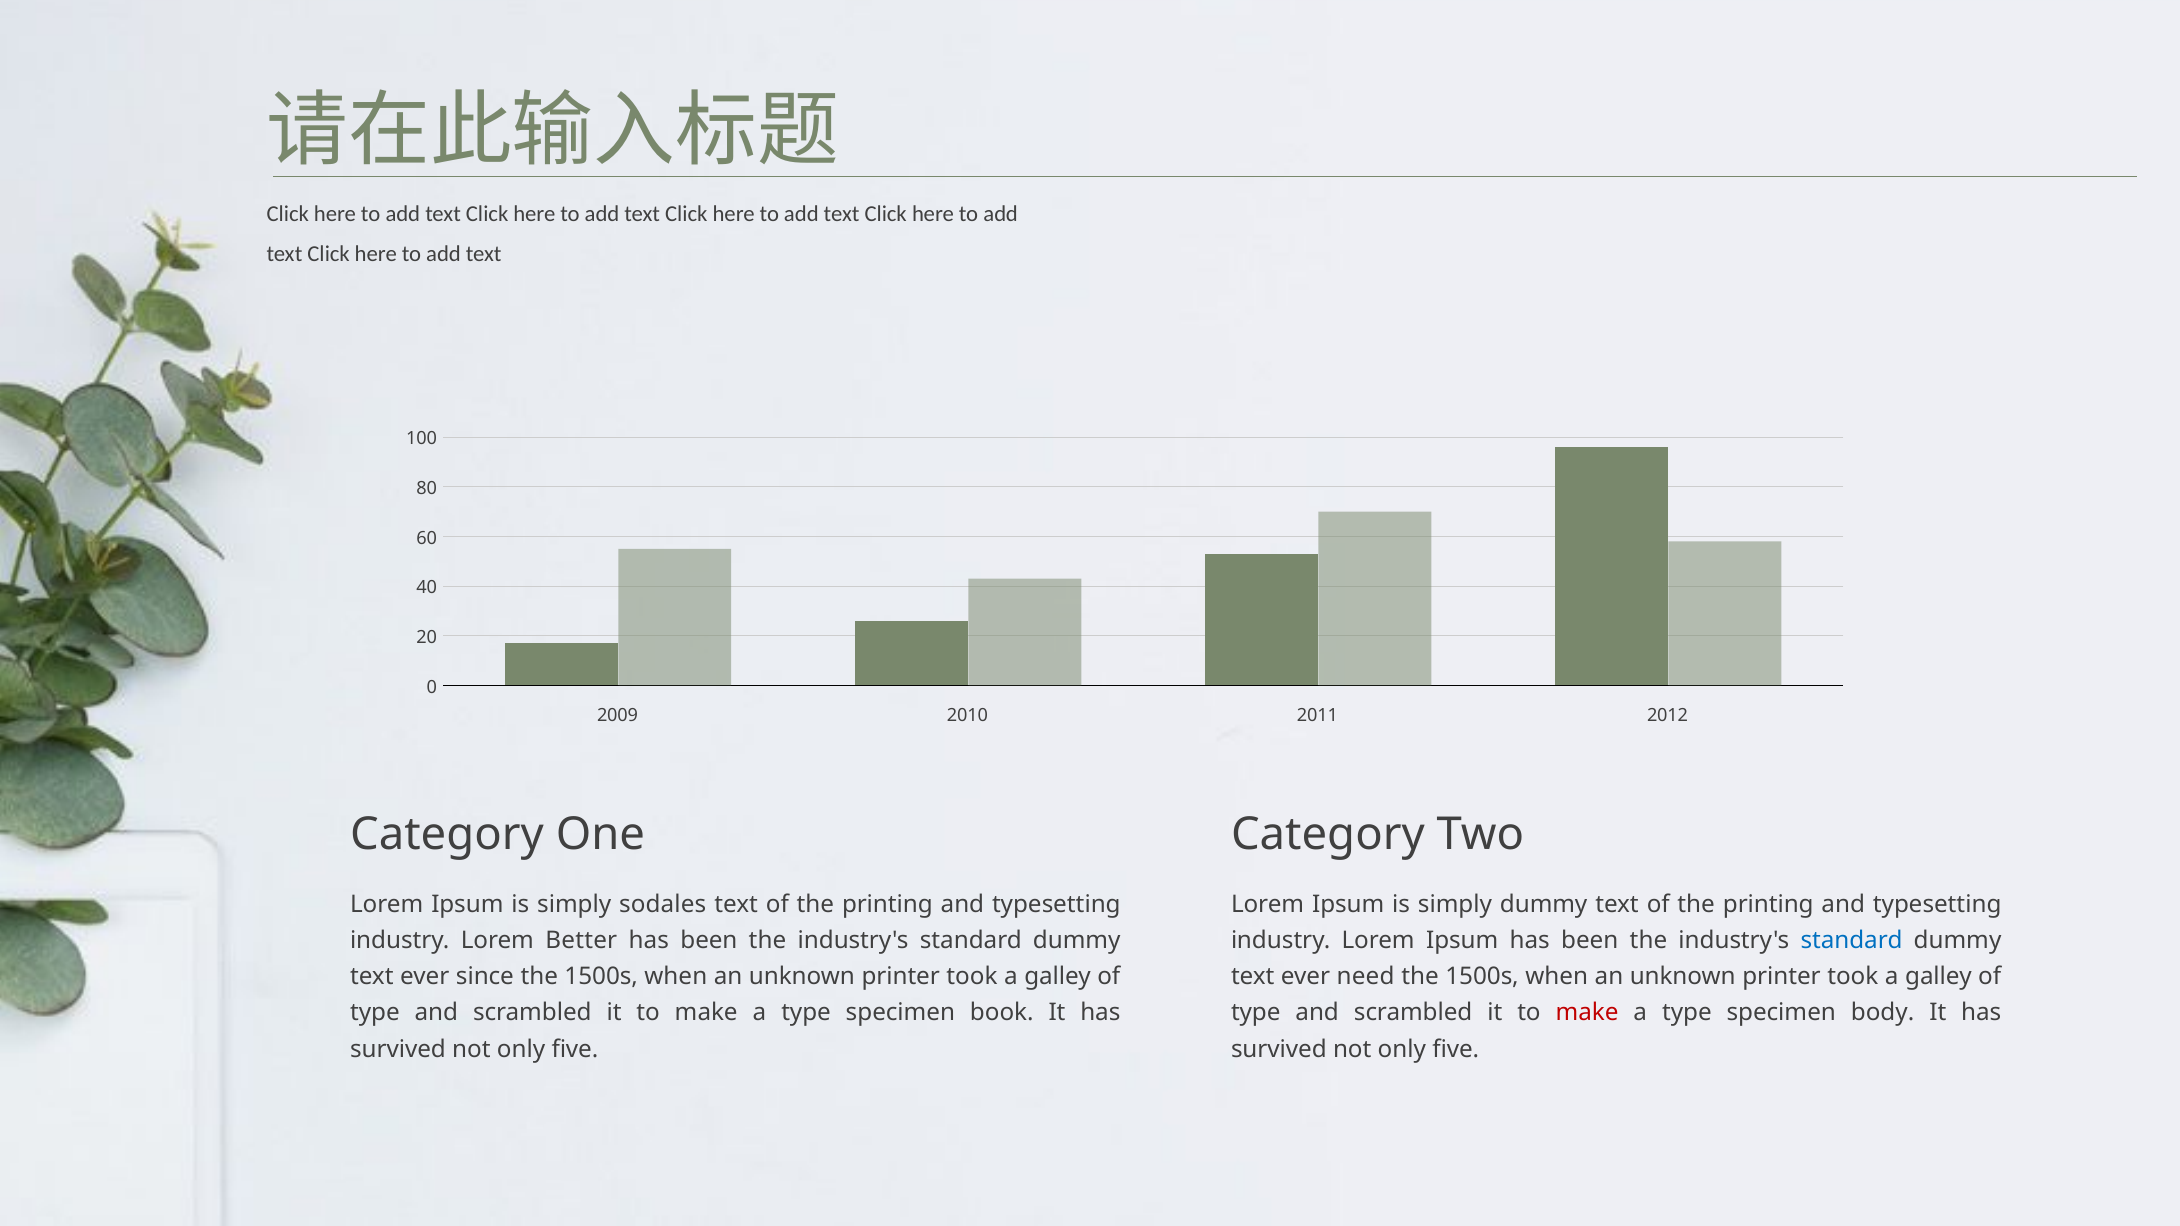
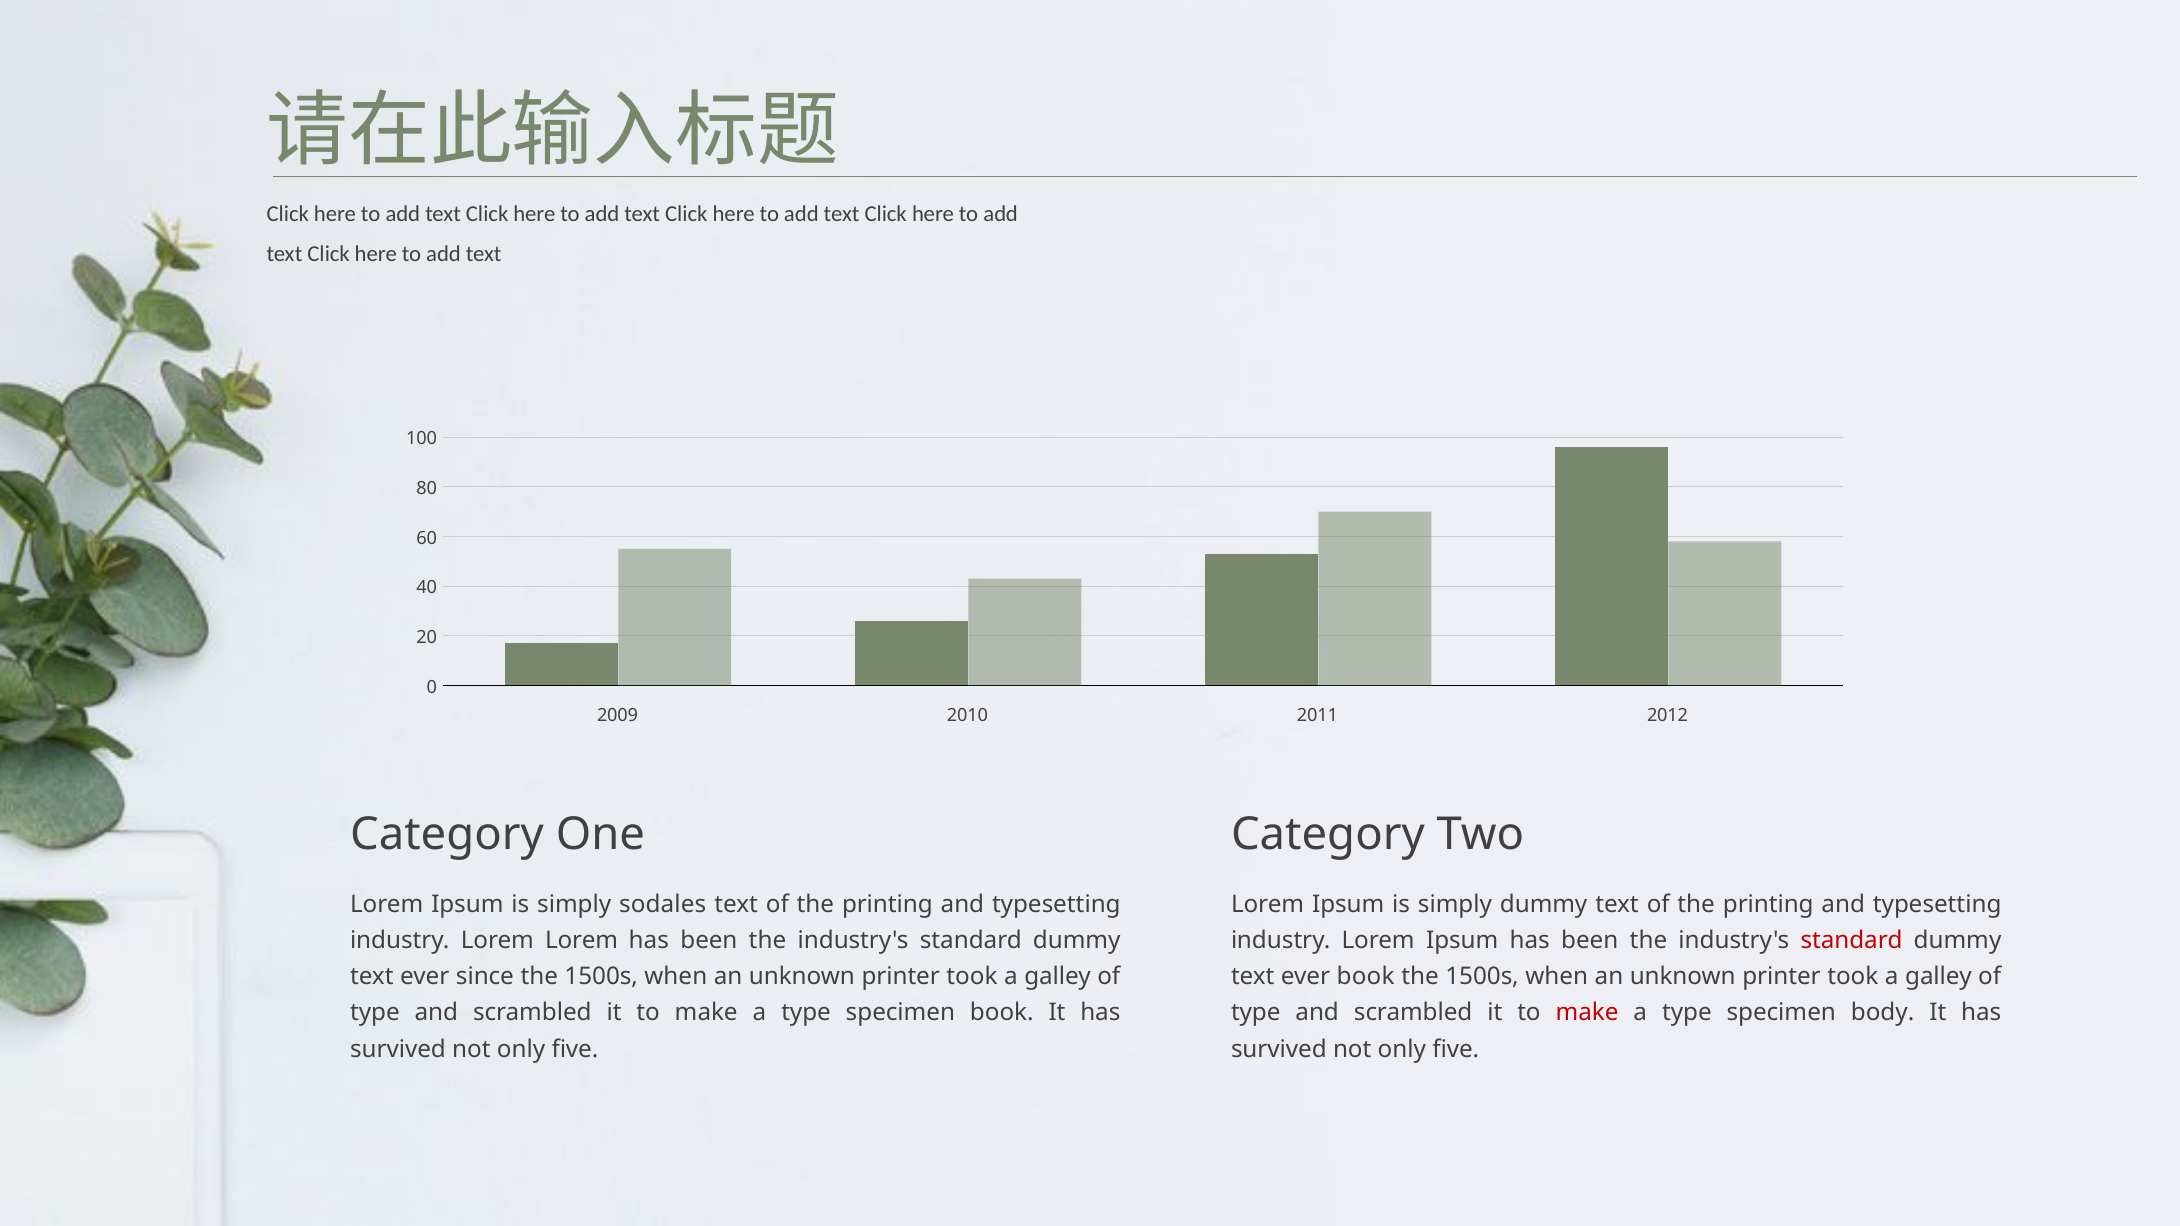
Lorem Better: Better -> Lorem
standard at (1852, 941) colour: blue -> red
ever need: need -> book
